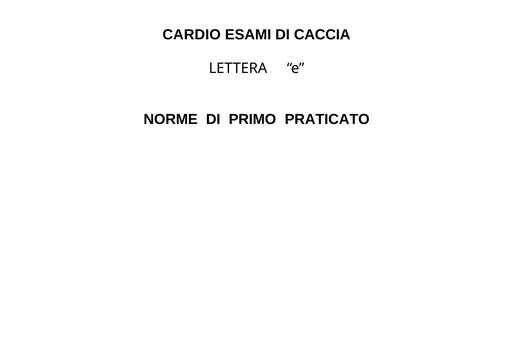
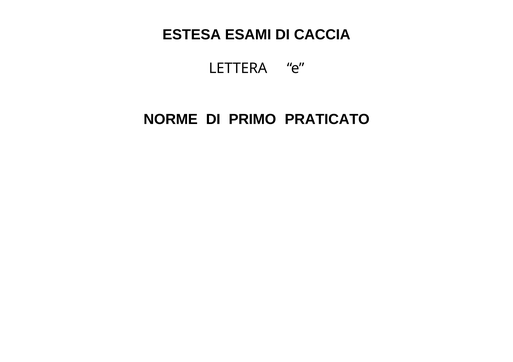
CARDIO: CARDIO -> ESTESA
